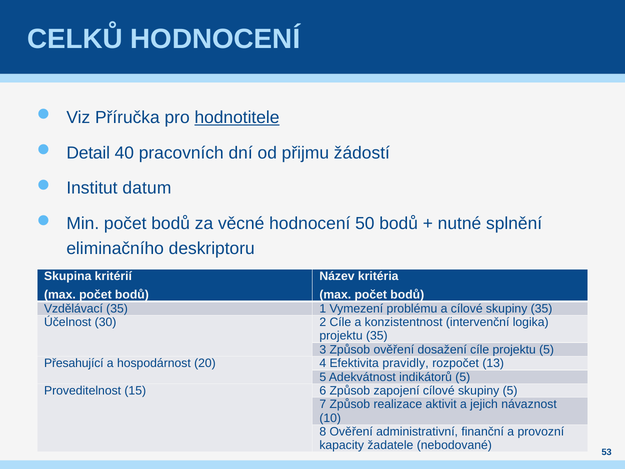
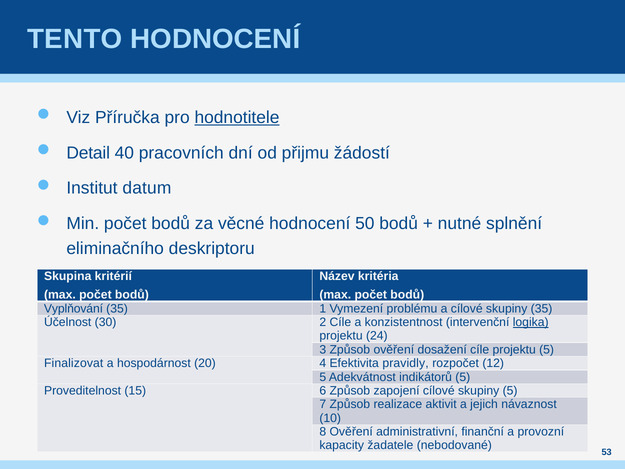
CELKŮ: CELKŮ -> TENTO
Vzdělávací: Vzdělávací -> Vyplňování
logika underline: none -> present
projektu 35: 35 -> 24
Přesahující: Přesahující -> Finalizovat
13: 13 -> 12
